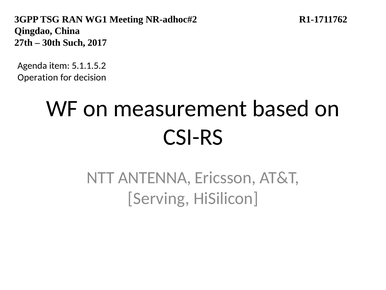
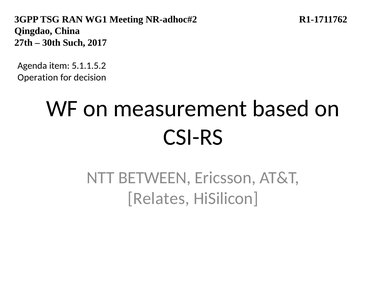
ANTENNA: ANTENNA -> BETWEEN
Serving: Serving -> Relates
